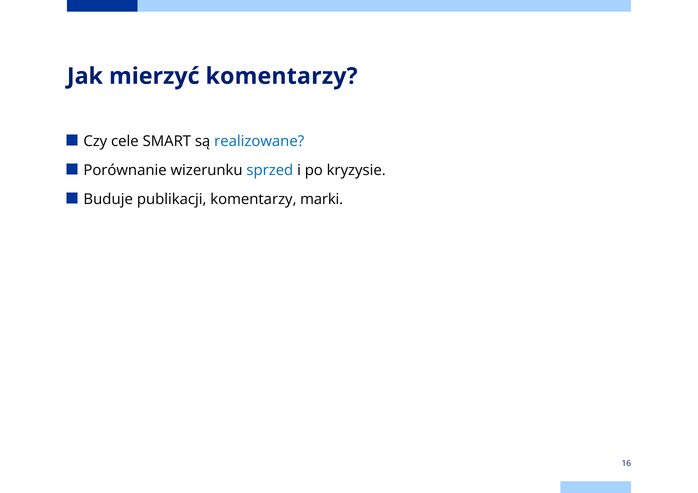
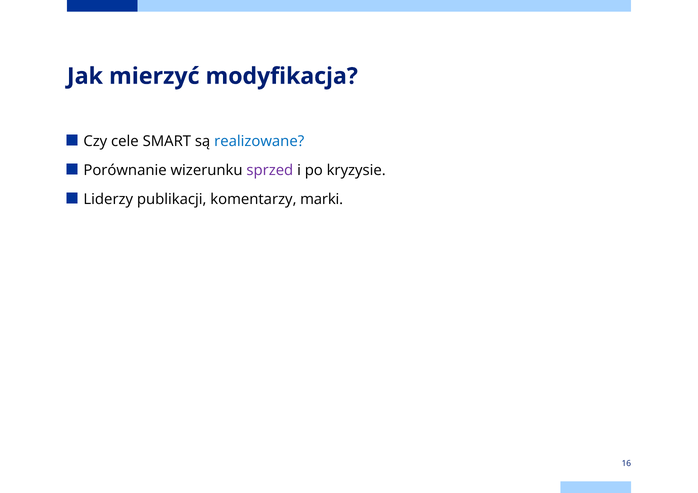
mierzyć komentarzy: komentarzy -> modyfikacja
sprzed colour: blue -> purple
Buduje: Buduje -> Liderzy
